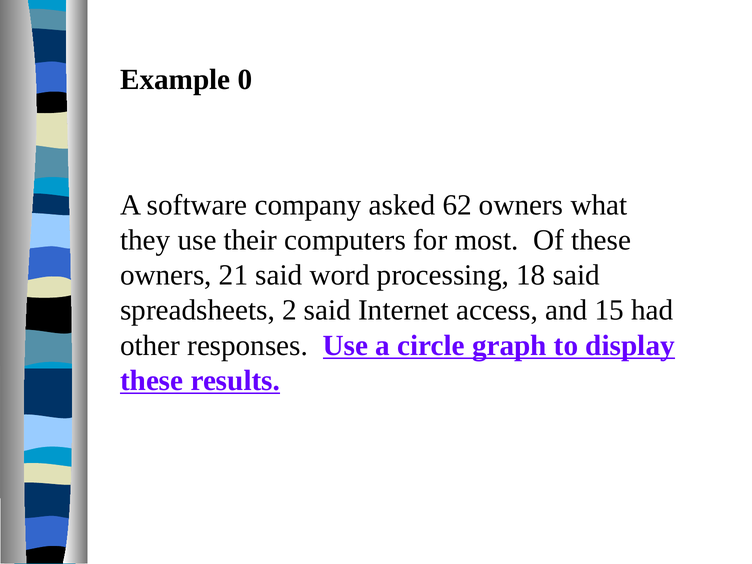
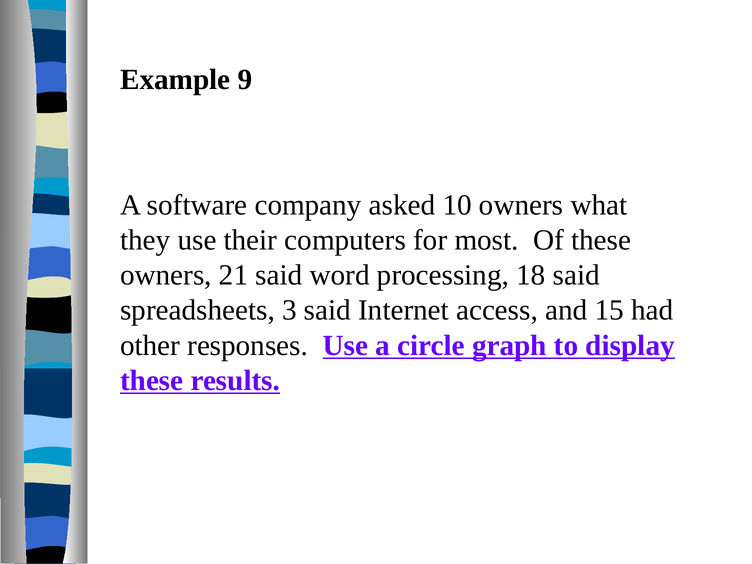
0: 0 -> 9
62: 62 -> 10
2: 2 -> 3
